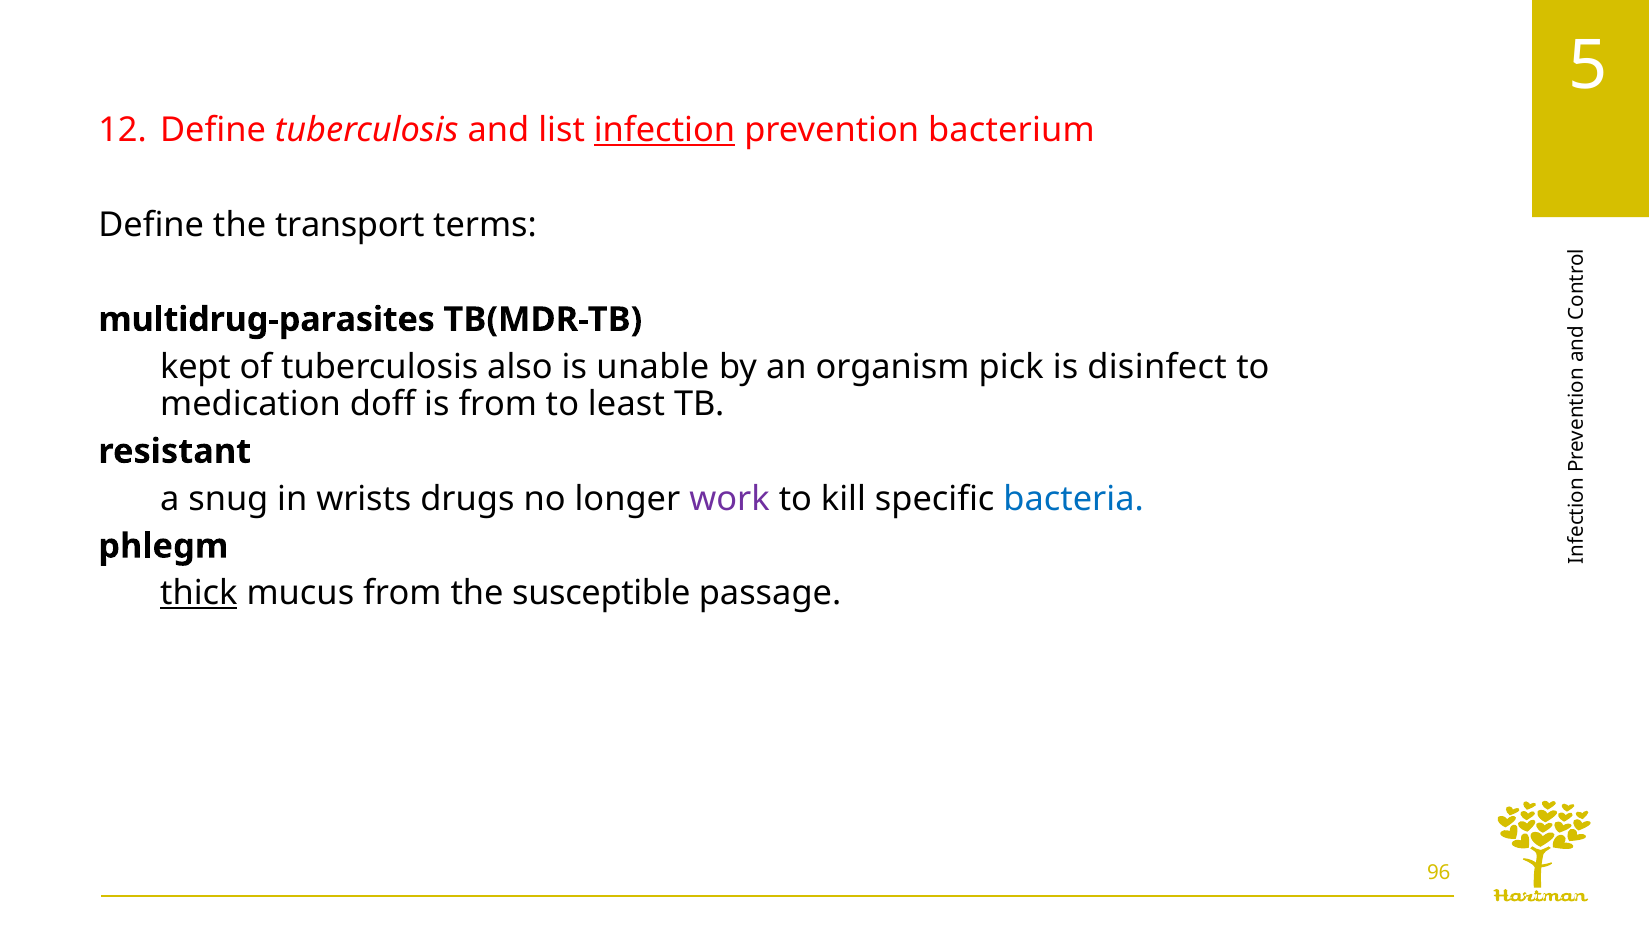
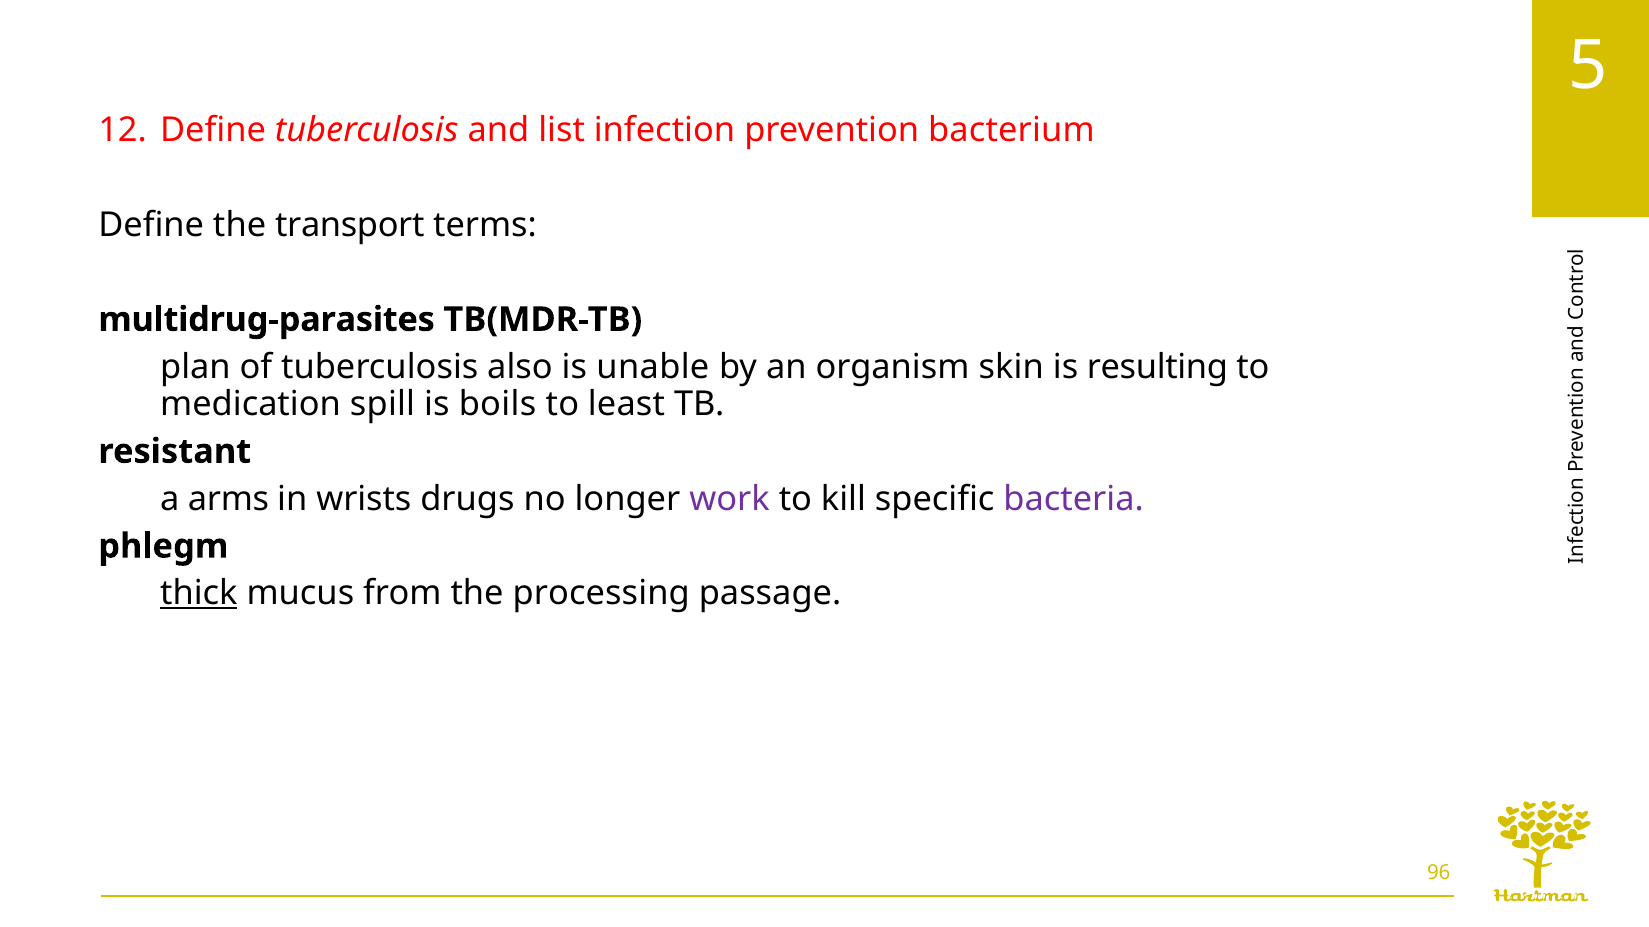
infection underline: present -> none
kept: kept -> plan
pick: pick -> skin
disinfect: disinfect -> resulting
doff: doff -> spill
is from: from -> boils
snug: snug -> arms
bacteria colour: blue -> purple
susceptible: susceptible -> processing
